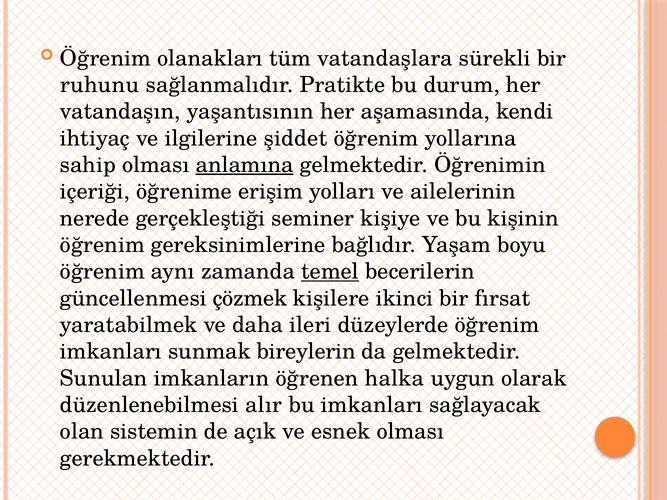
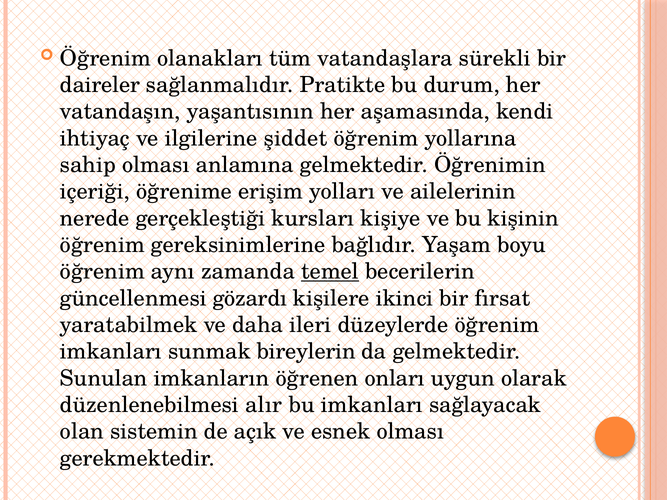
ruhunu: ruhunu -> daireler
anlamına underline: present -> none
seminer: seminer -> kursları
çözmek: çözmek -> gözardı
halka: halka -> onları
